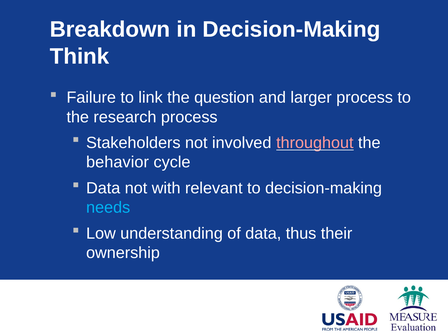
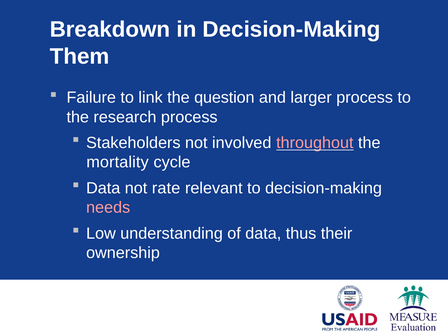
Think: Think -> Them
behavior: behavior -> mortality
with: with -> rate
needs colour: light blue -> pink
